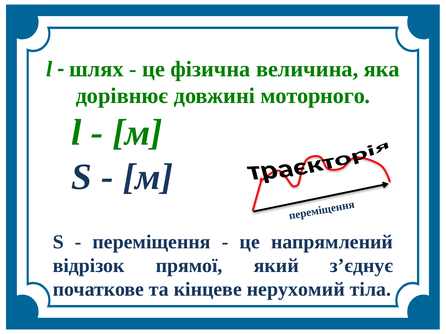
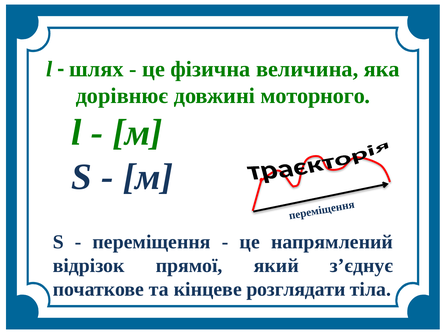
нерухомий: нерухомий -> розглядати
